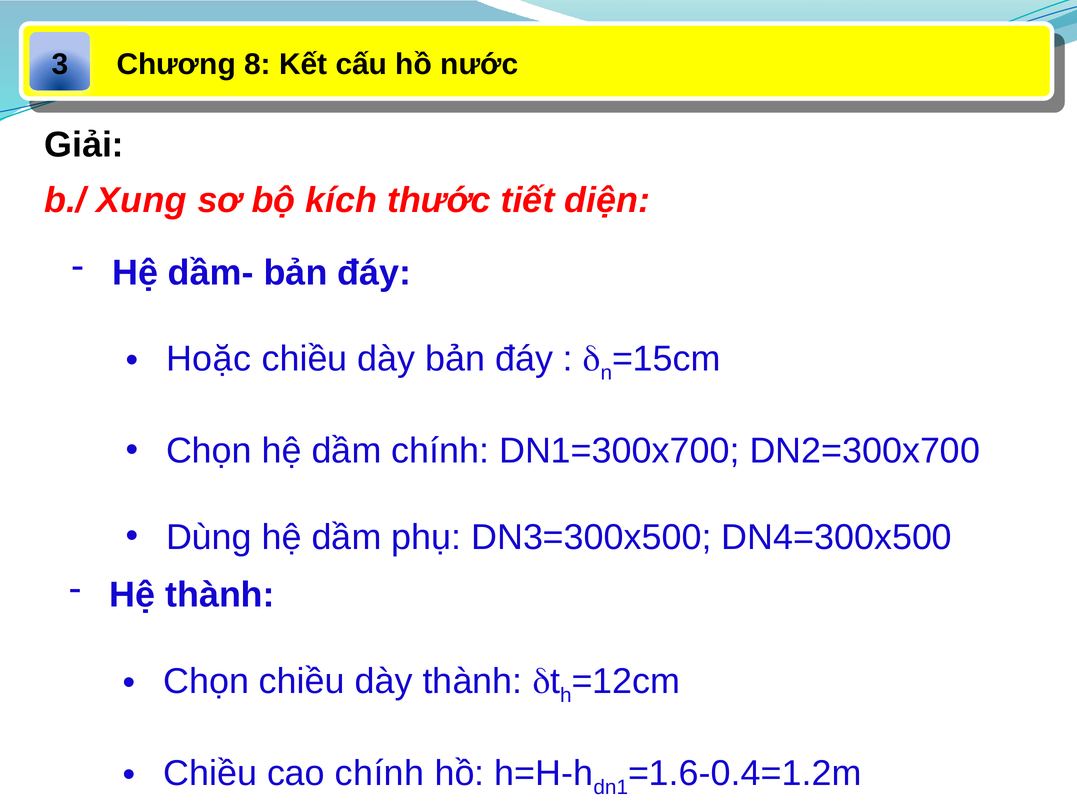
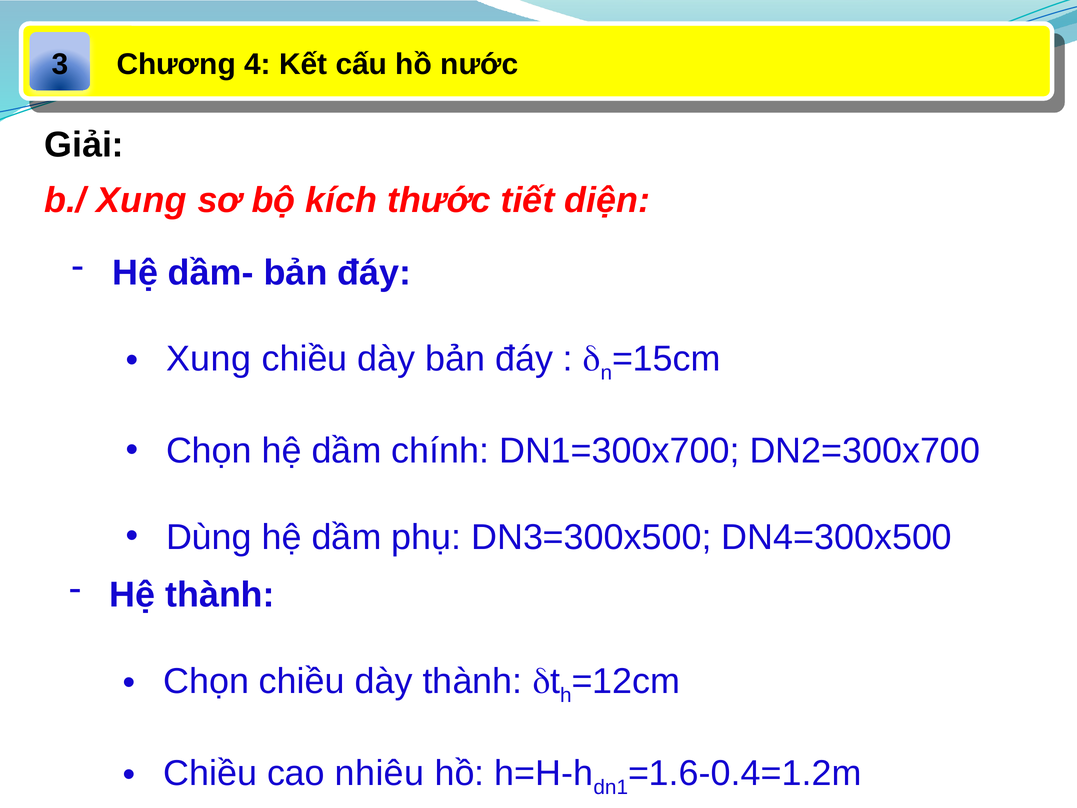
8: 8 -> 4
Hoặc at (209, 359): Hoặc -> Xung
cao chính: chính -> nhiêu
